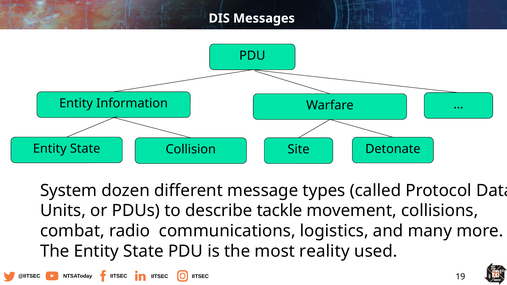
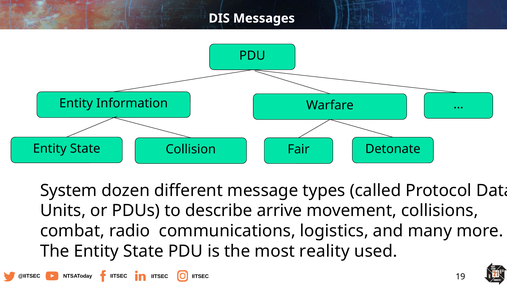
Site: Site -> Fair
tackle: tackle -> arrive
